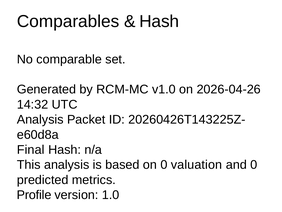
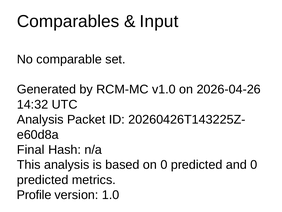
Hash at (159, 21): Hash -> Input
on 0 valuation: valuation -> predicted
